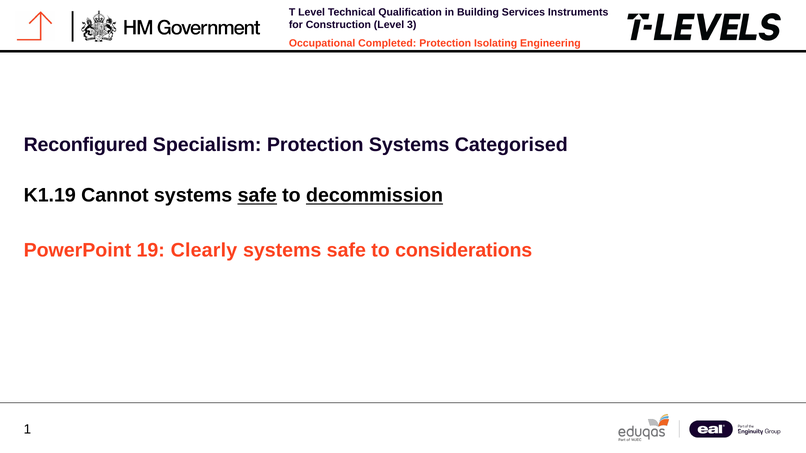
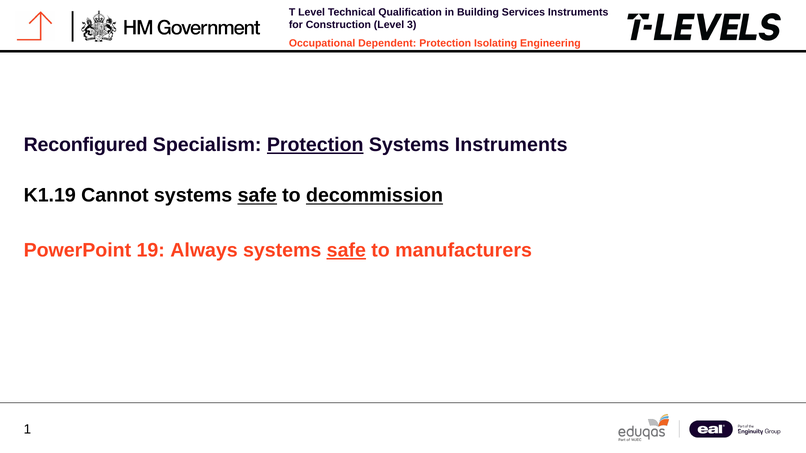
Completed: Completed -> Dependent
Protection at (315, 145) underline: none -> present
Systems Categorised: Categorised -> Instruments
Clearly: Clearly -> Always
safe at (346, 250) underline: none -> present
considerations: considerations -> manufacturers
